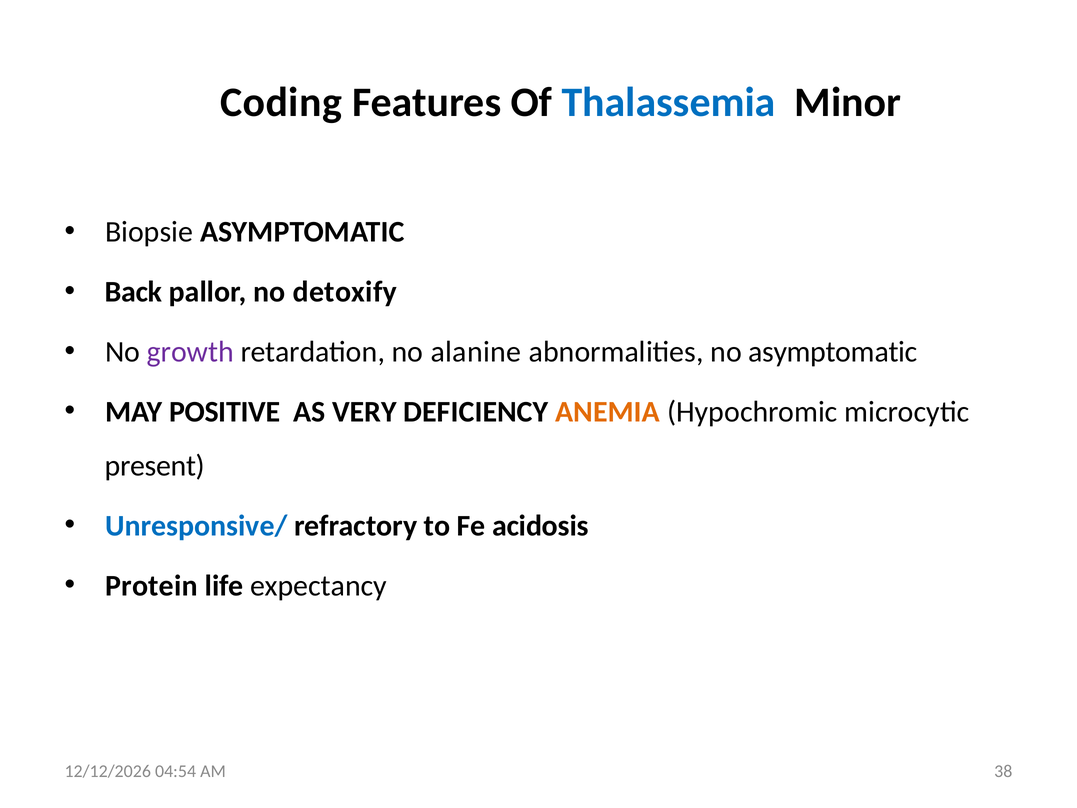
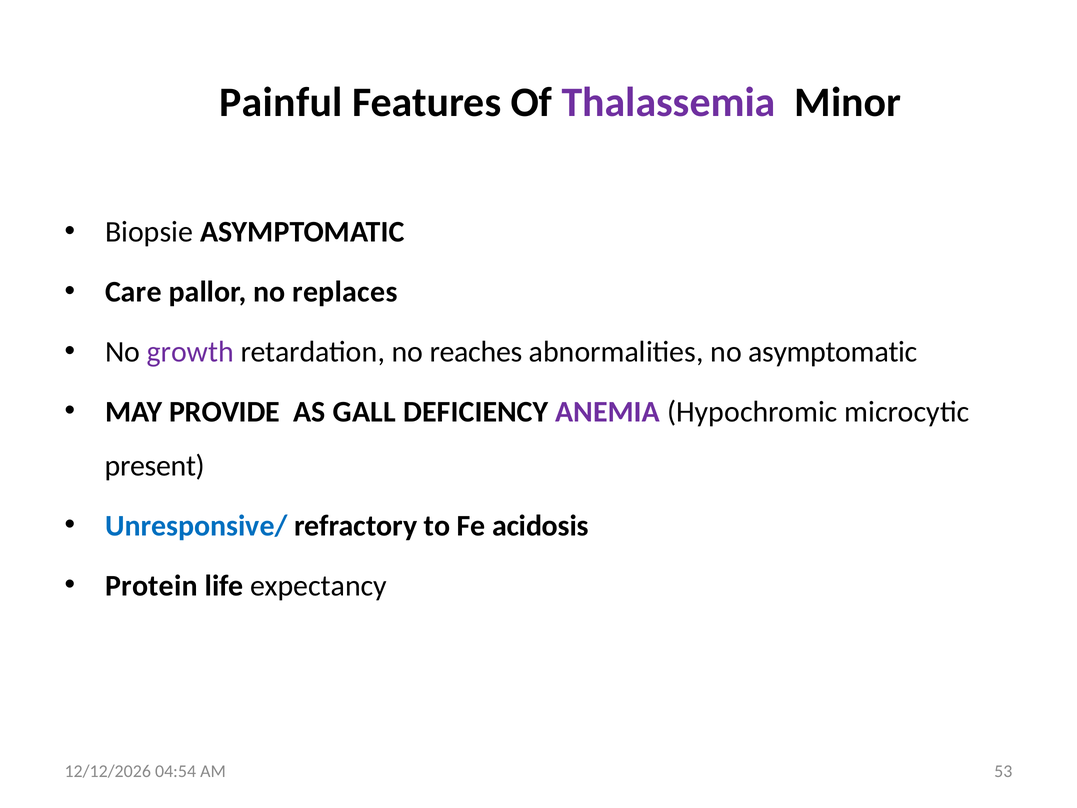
Coding: Coding -> Painful
Thalassemia colour: blue -> purple
Back: Back -> Care
detoxify: detoxify -> replaces
alanine: alanine -> reaches
POSITIVE: POSITIVE -> PROVIDE
VERY: VERY -> GALL
ANEMIA colour: orange -> purple
38: 38 -> 53
